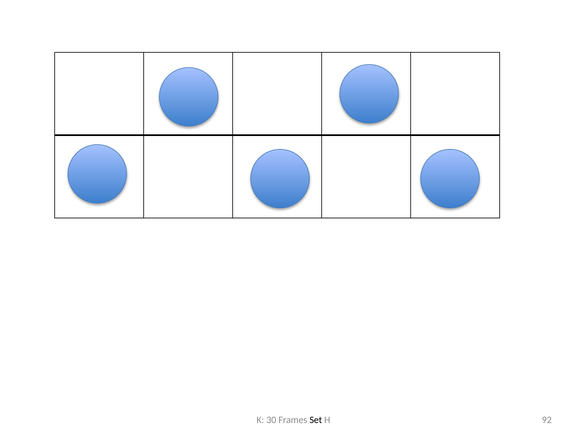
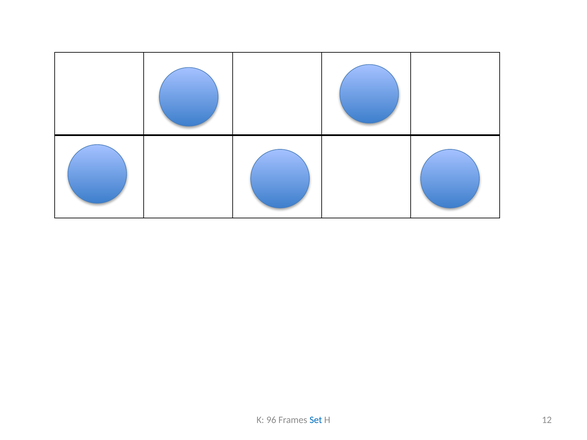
30: 30 -> 96
Set colour: black -> blue
92: 92 -> 12
